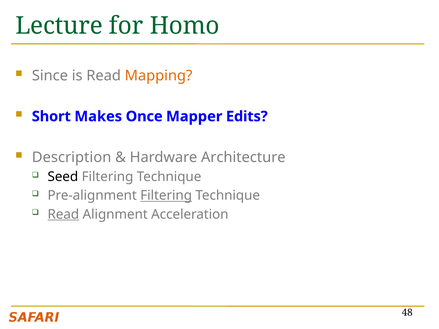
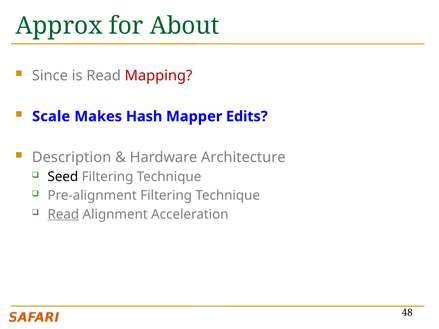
Lecture: Lecture -> Approx
Homo: Homo -> About
Mapping colour: orange -> red
Short: Short -> Scale
Once: Once -> Hash
Filtering at (166, 196) underline: present -> none
